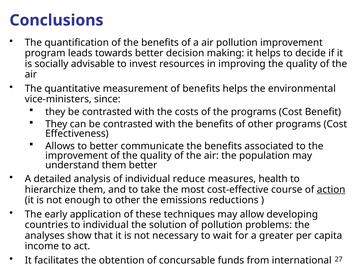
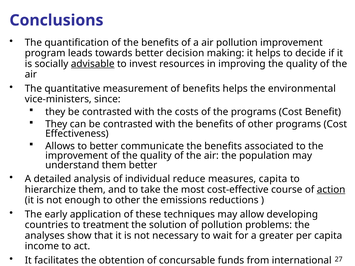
advisable underline: none -> present
measures health: health -> capita
to individual: individual -> treatment
